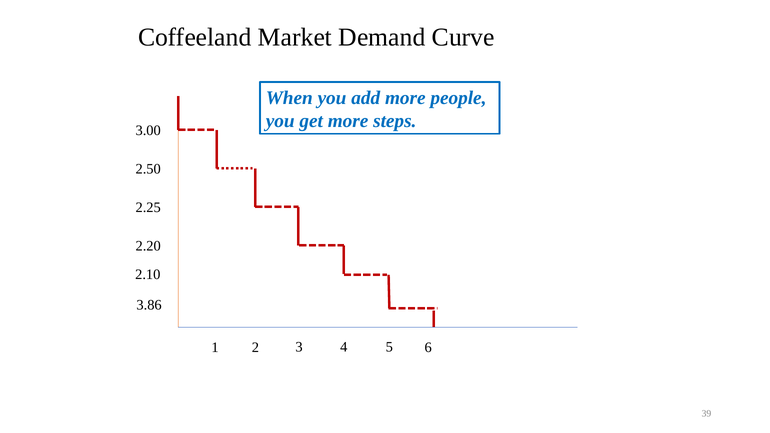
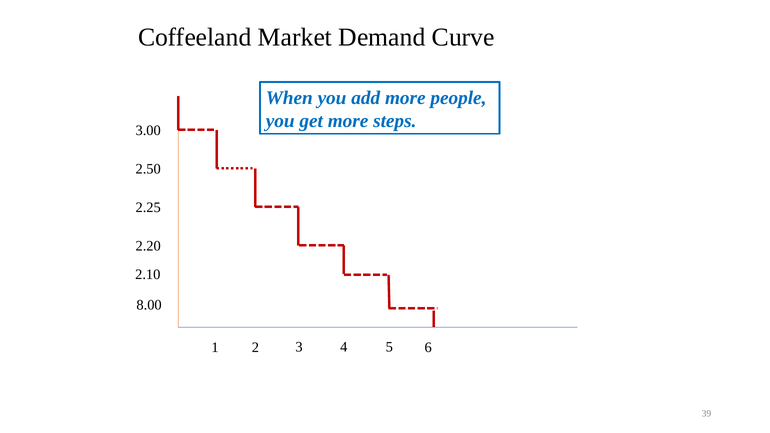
3.86: 3.86 -> 8.00
